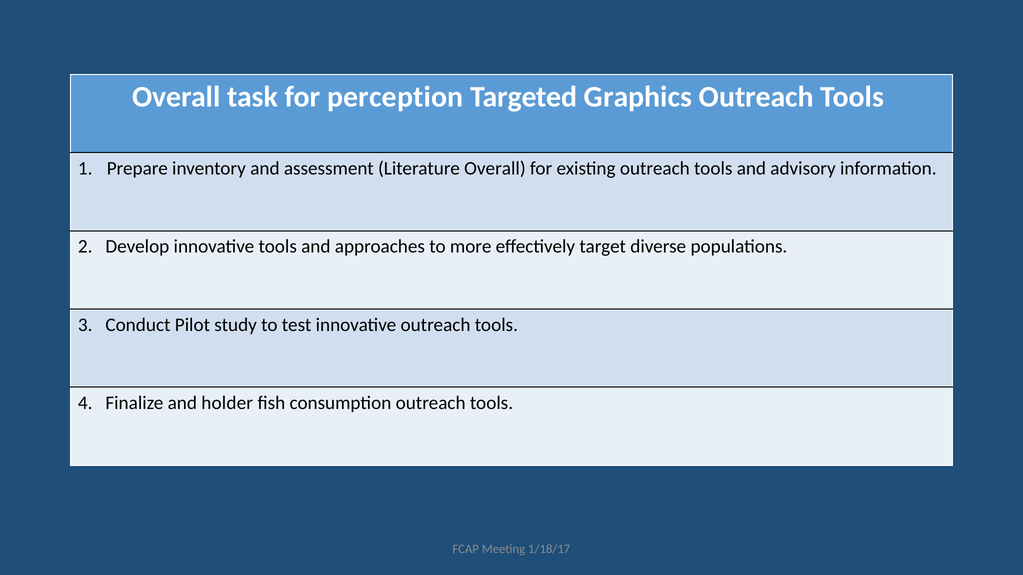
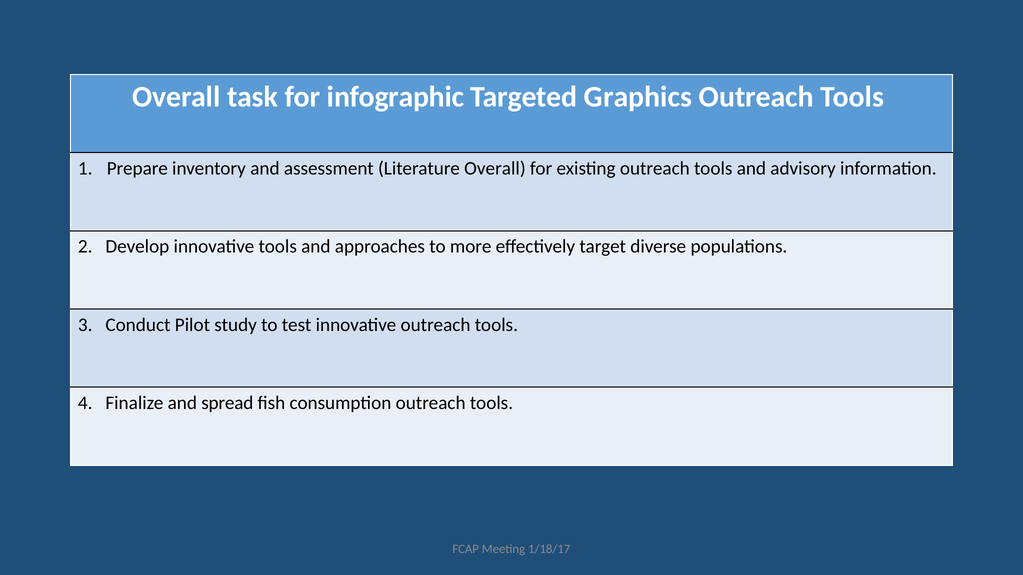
perception: perception -> infographic
holder: holder -> spread
